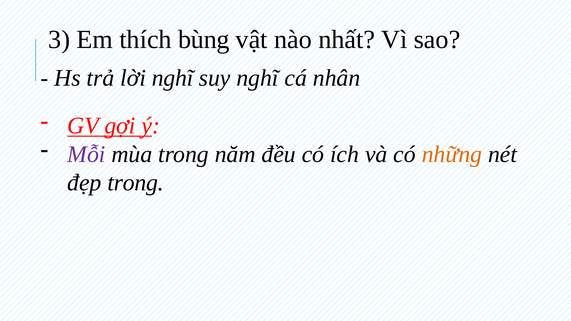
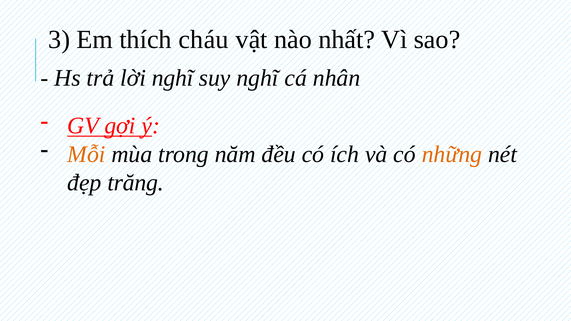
bùng: bùng -> cháu
Mỗi colour: purple -> orange
đẹp trong: trong -> trăng
